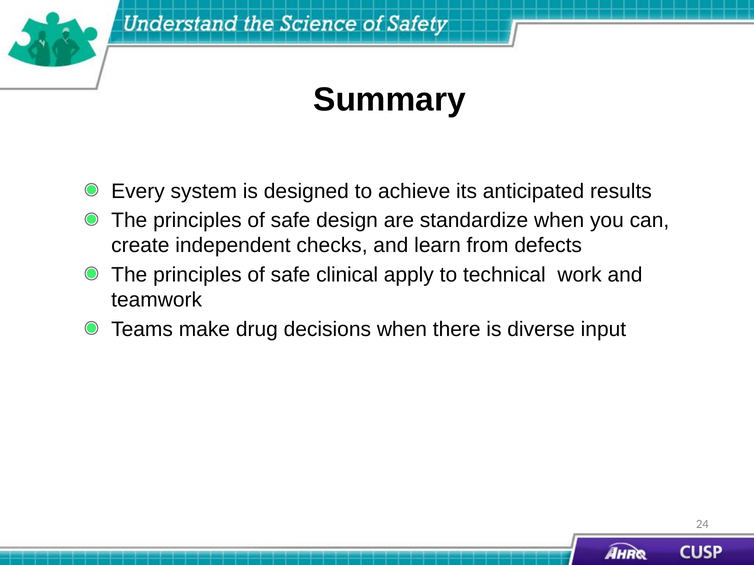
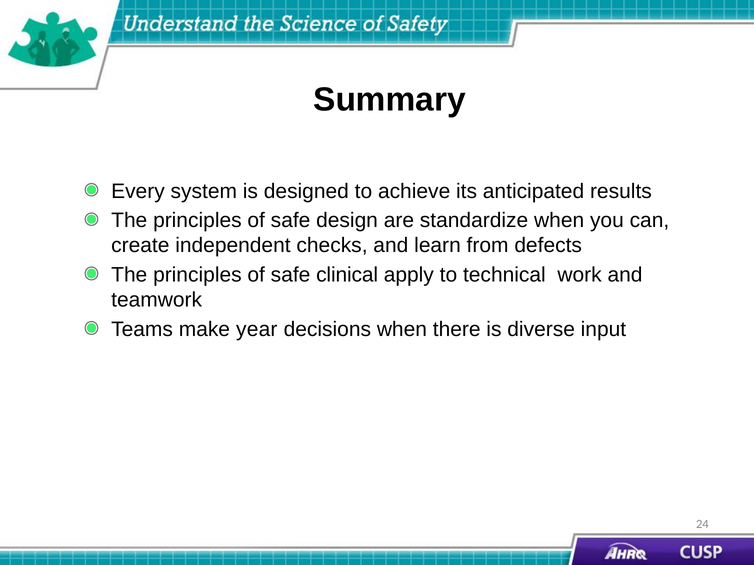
drug: drug -> year
